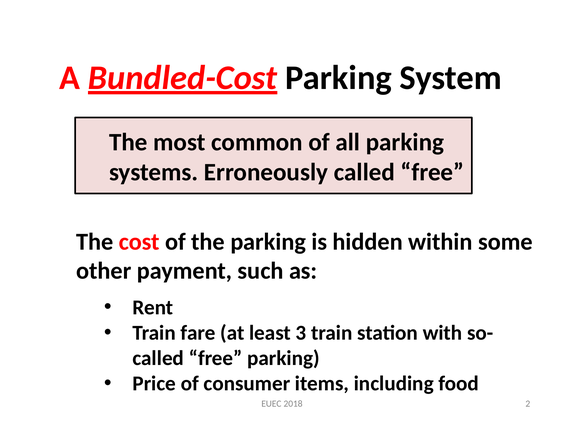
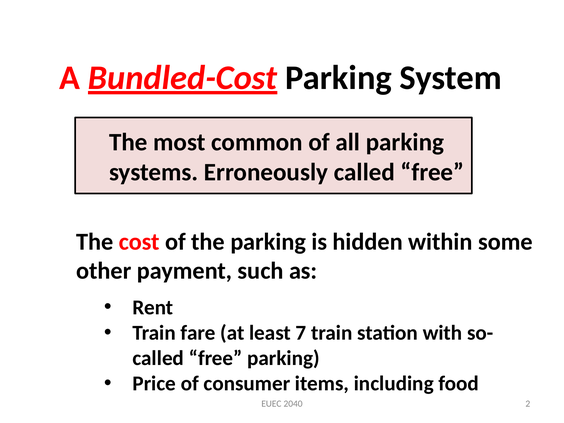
3: 3 -> 7
2018: 2018 -> 2040
